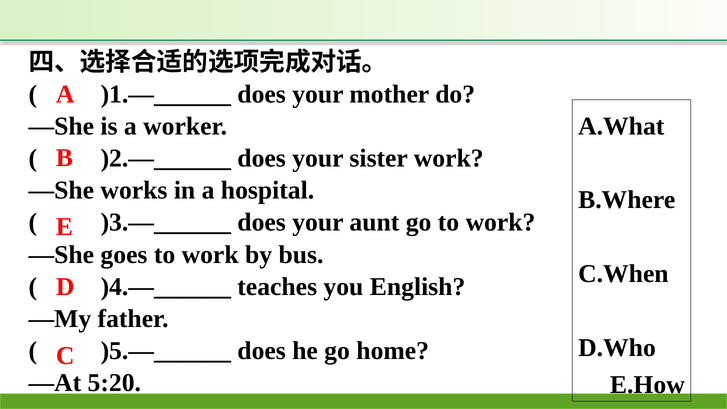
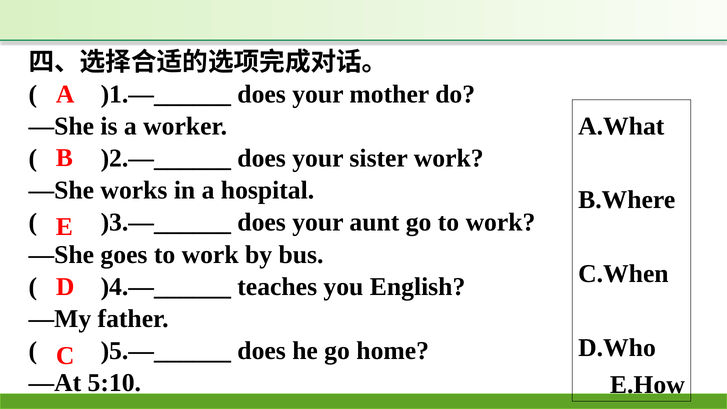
5:20: 5:20 -> 5:10
